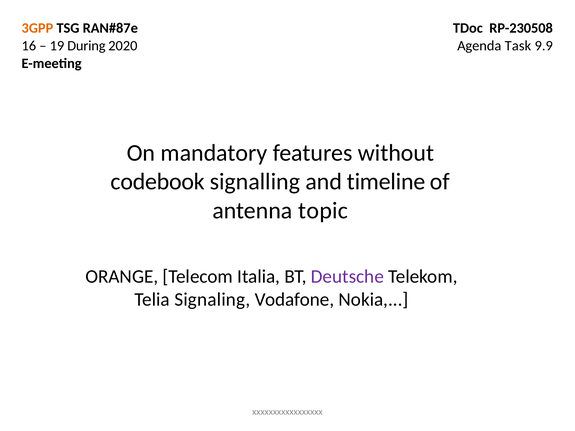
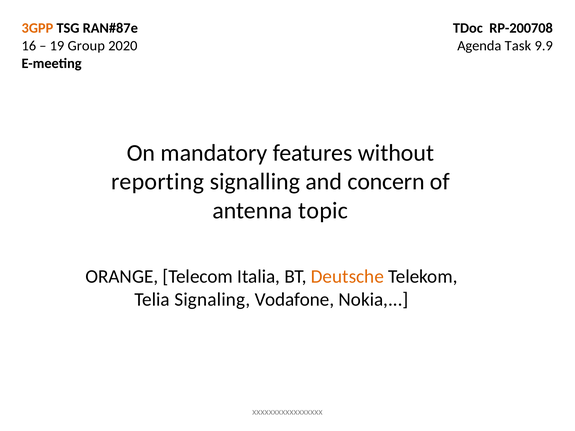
RP-230508: RP-230508 -> RP-200708
During: During -> Group
codebook: codebook -> reporting
timeline: timeline -> concern
Deutsche colour: purple -> orange
